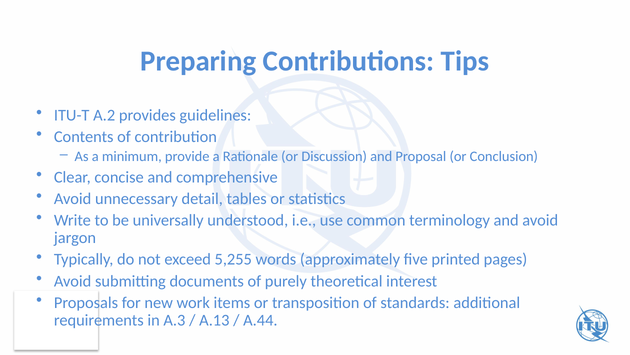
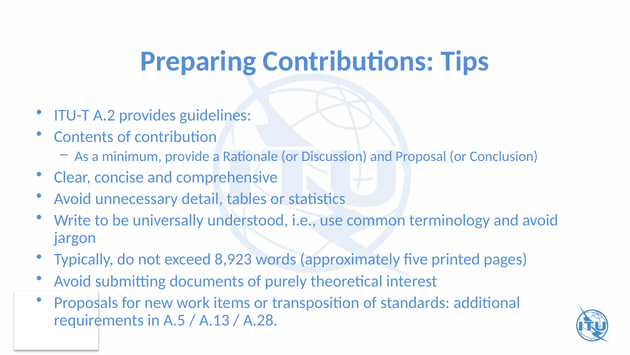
5,255: 5,255 -> 8,923
A.3: A.3 -> A.5
A.44: A.44 -> A.28
